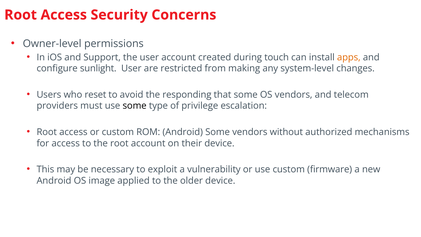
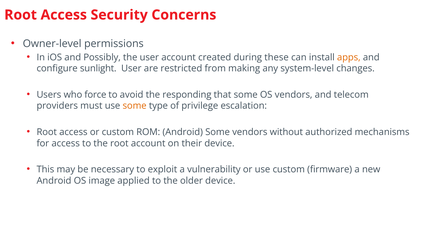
Support: Support -> Possibly
touch: touch -> these
reset: reset -> force
some at (135, 106) colour: black -> orange
